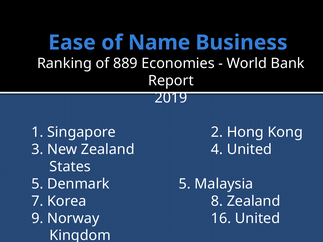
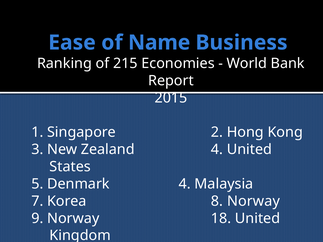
889: 889 -> 215
2019: 2019 -> 2015
Denmark 5: 5 -> 4
8 Zealand: Zealand -> Norway
16: 16 -> 18
